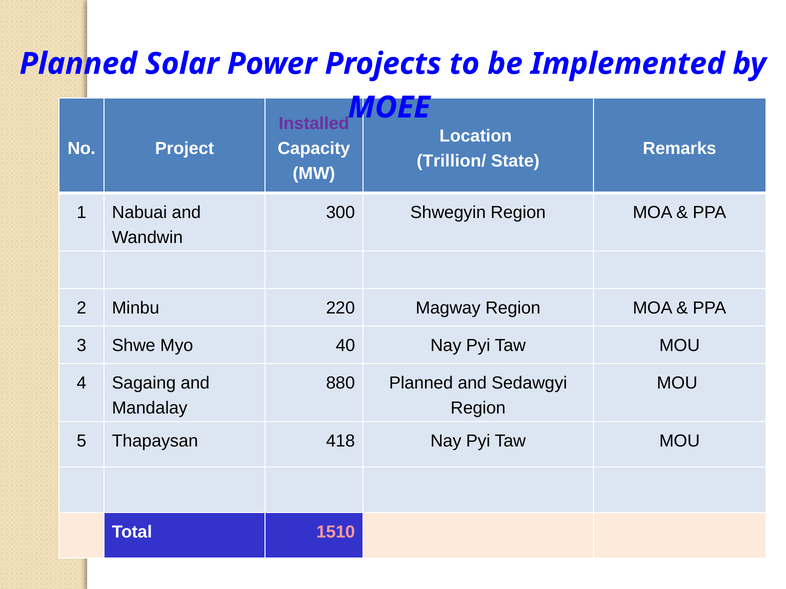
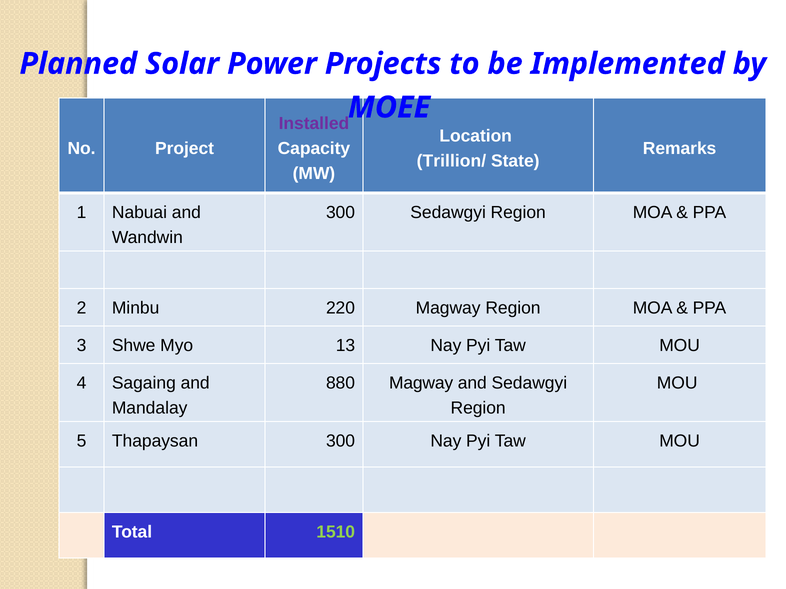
300 Shwegyin: Shwegyin -> Sedawgyi
40: 40 -> 13
880 Planned: Planned -> Magway
Thapaysan 418: 418 -> 300
1510 colour: pink -> light green
